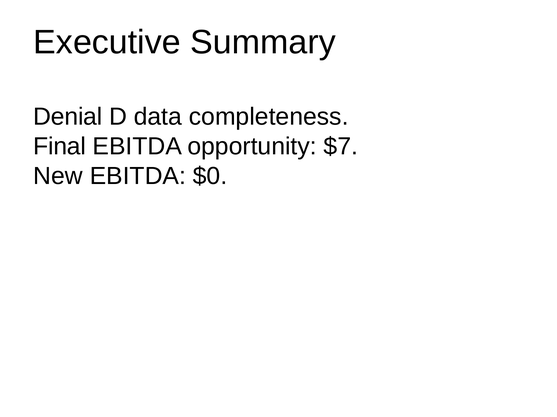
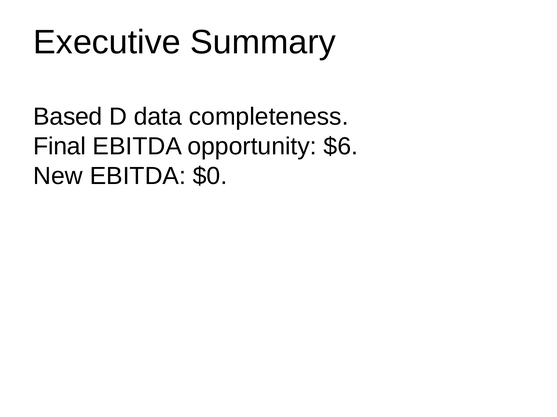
Denial: Denial -> Based
$7: $7 -> $6
